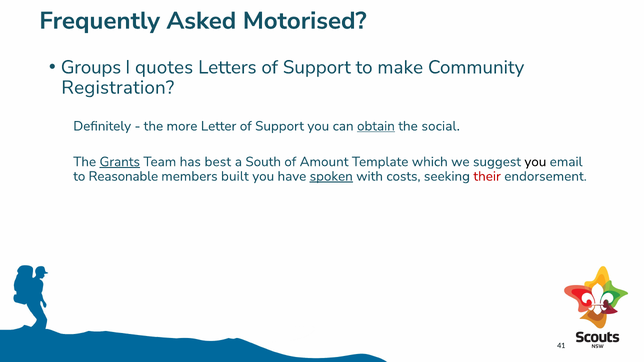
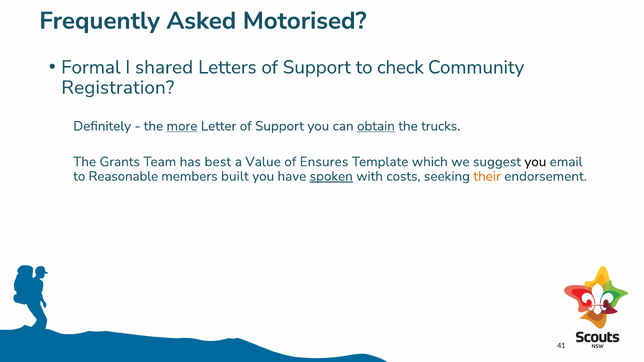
Groups: Groups -> Formal
quotes: quotes -> shared
make: make -> check
more underline: none -> present
social: social -> trucks
Grants underline: present -> none
South: South -> Value
Amount: Amount -> Ensures
their colour: red -> orange
